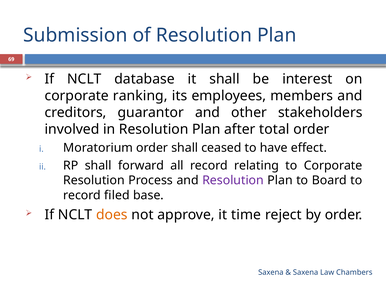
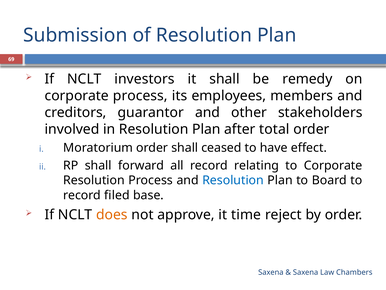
database: database -> investors
interest: interest -> remedy
corporate ranking: ranking -> process
Resolution at (233, 180) colour: purple -> blue
